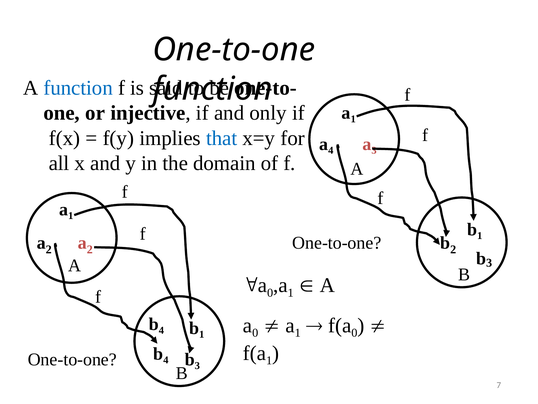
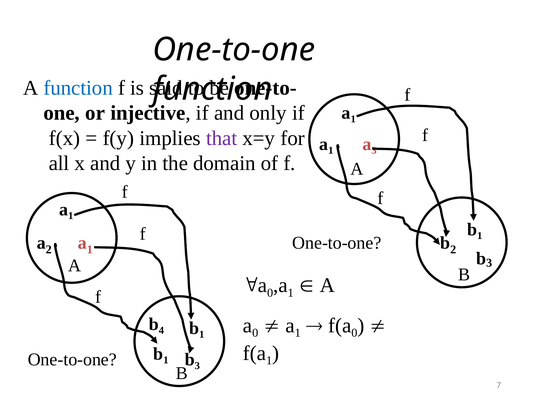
that colour: blue -> purple
4 at (331, 150): 4 -> 1
2 2: 2 -> 1
4 at (166, 359): 4 -> 1
